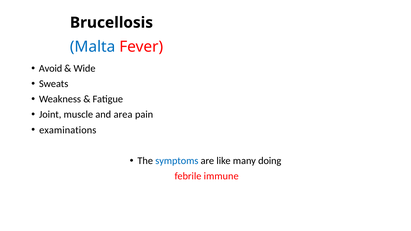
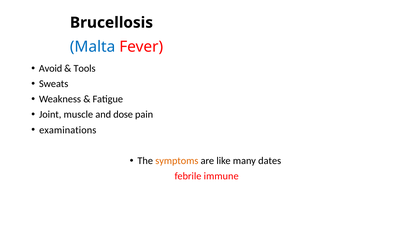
Wide: Wide -> Tools
area: area -> dose
symptoms colour: blue -> orange
doing: doing -> dates
